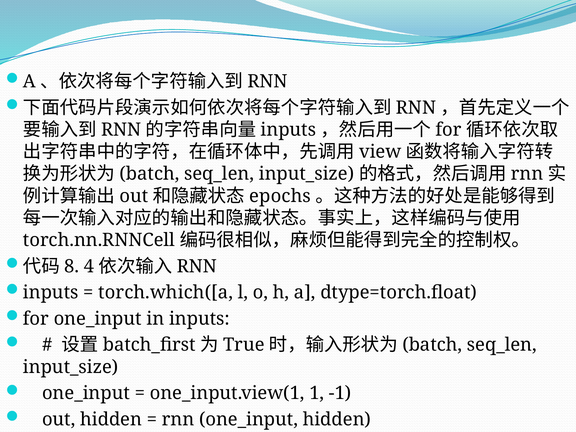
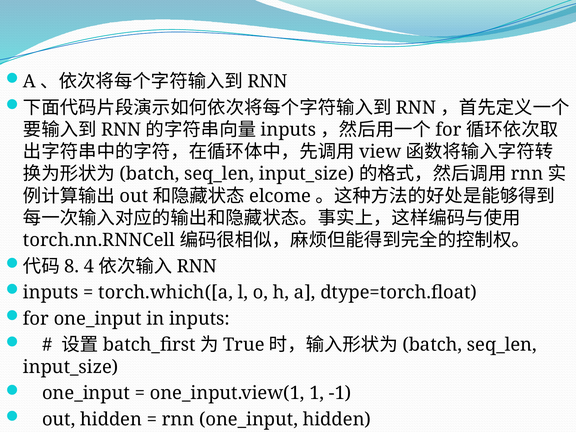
epochs: epochs -> elcome
